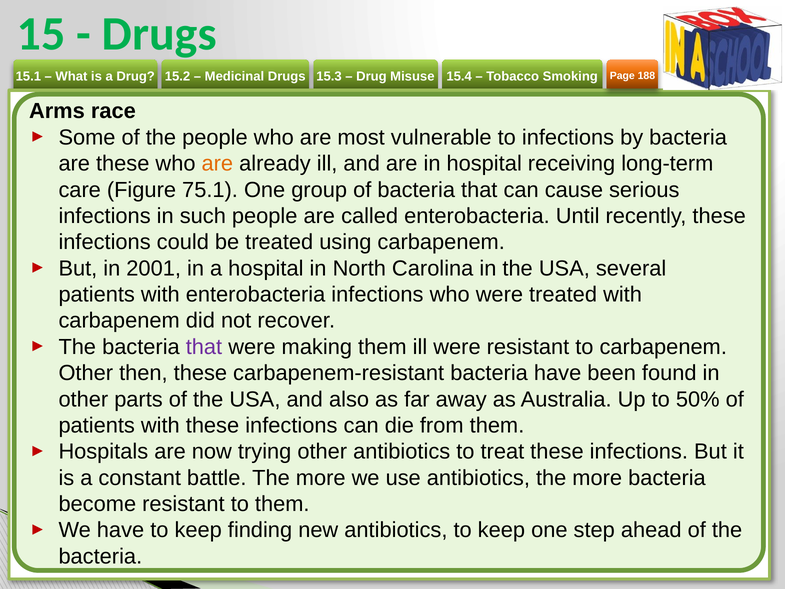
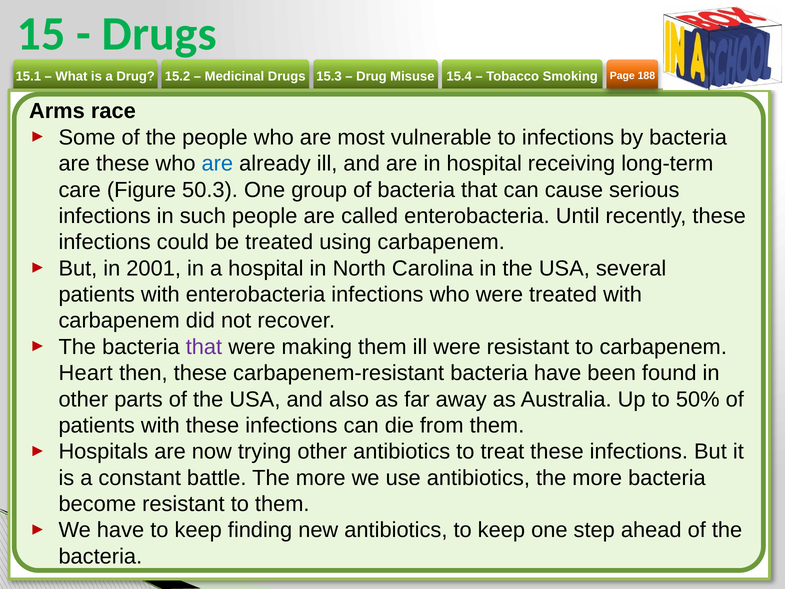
are at (217, 164) colour: orange -> blue
75.1: 75.1 -> 50.3
Other at (86, 373): Other -> Heart
